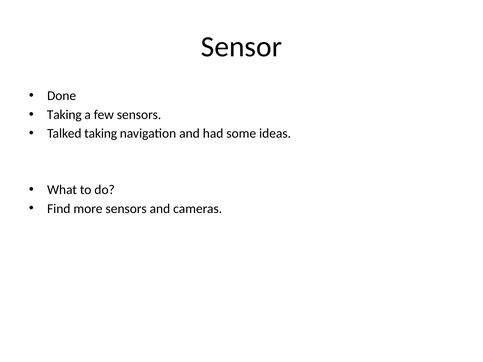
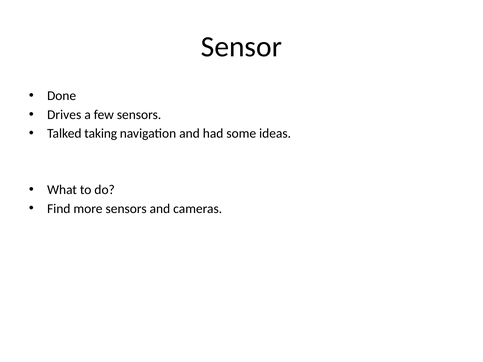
Taking at (64, 115): Taking -> Drives
